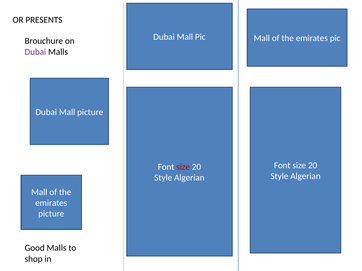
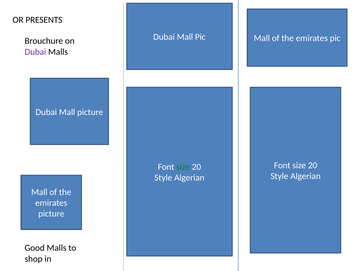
size at (183, 167) colour: red -> green
